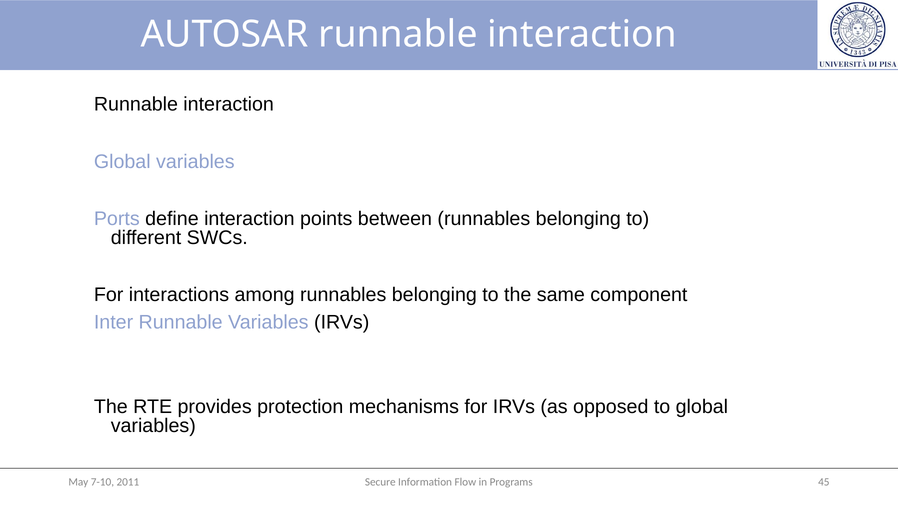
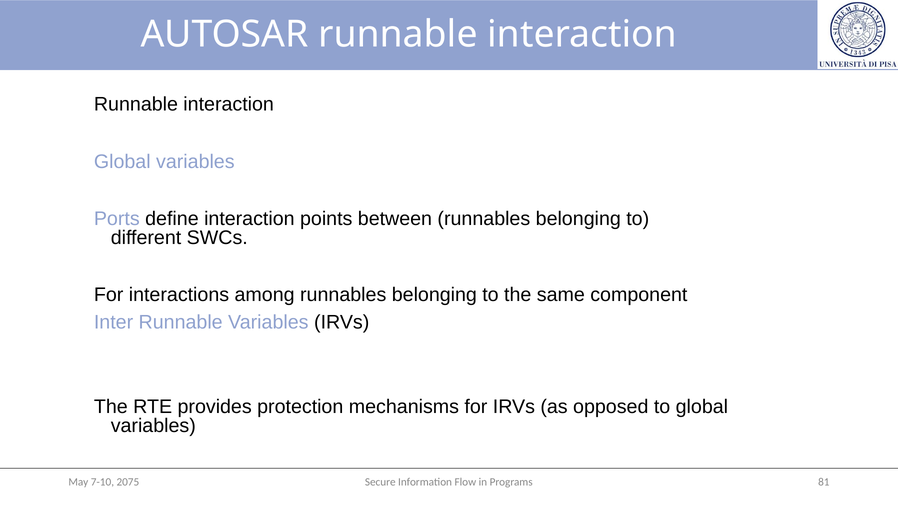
45: 45 -> 81
2011: 2011 -> 2075
